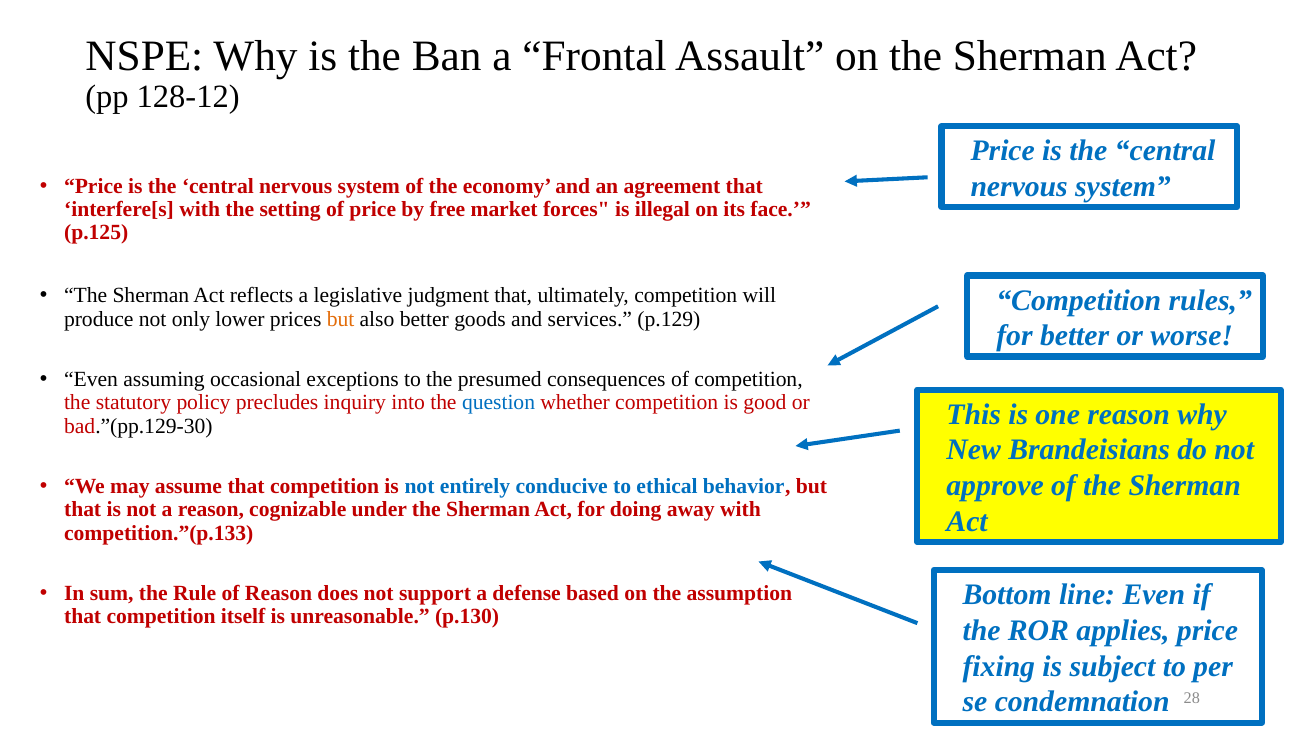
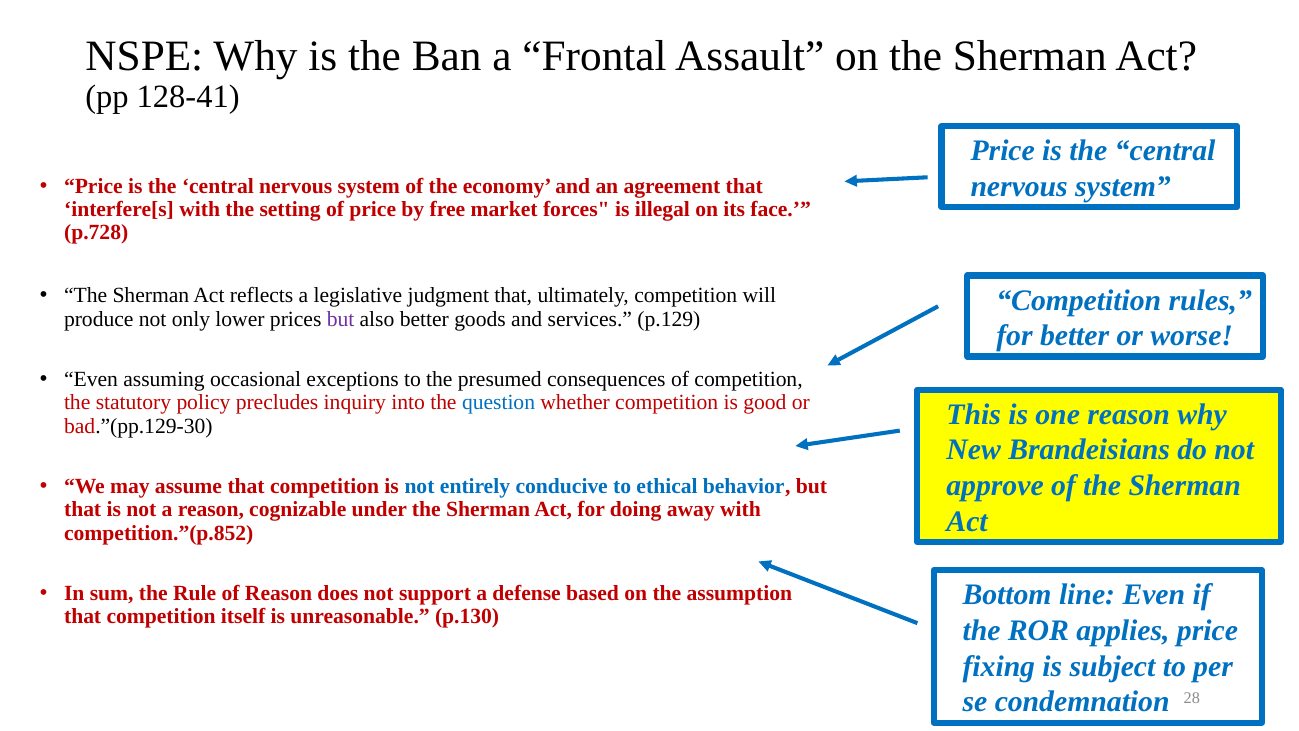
128-12: 128-12 -> 128-41
p.125: p.125 -> p.728
but at (341, 319) colour: orange -> purple
competition.”(p.133: competition.”(p.133 -> competition.”(p.852
